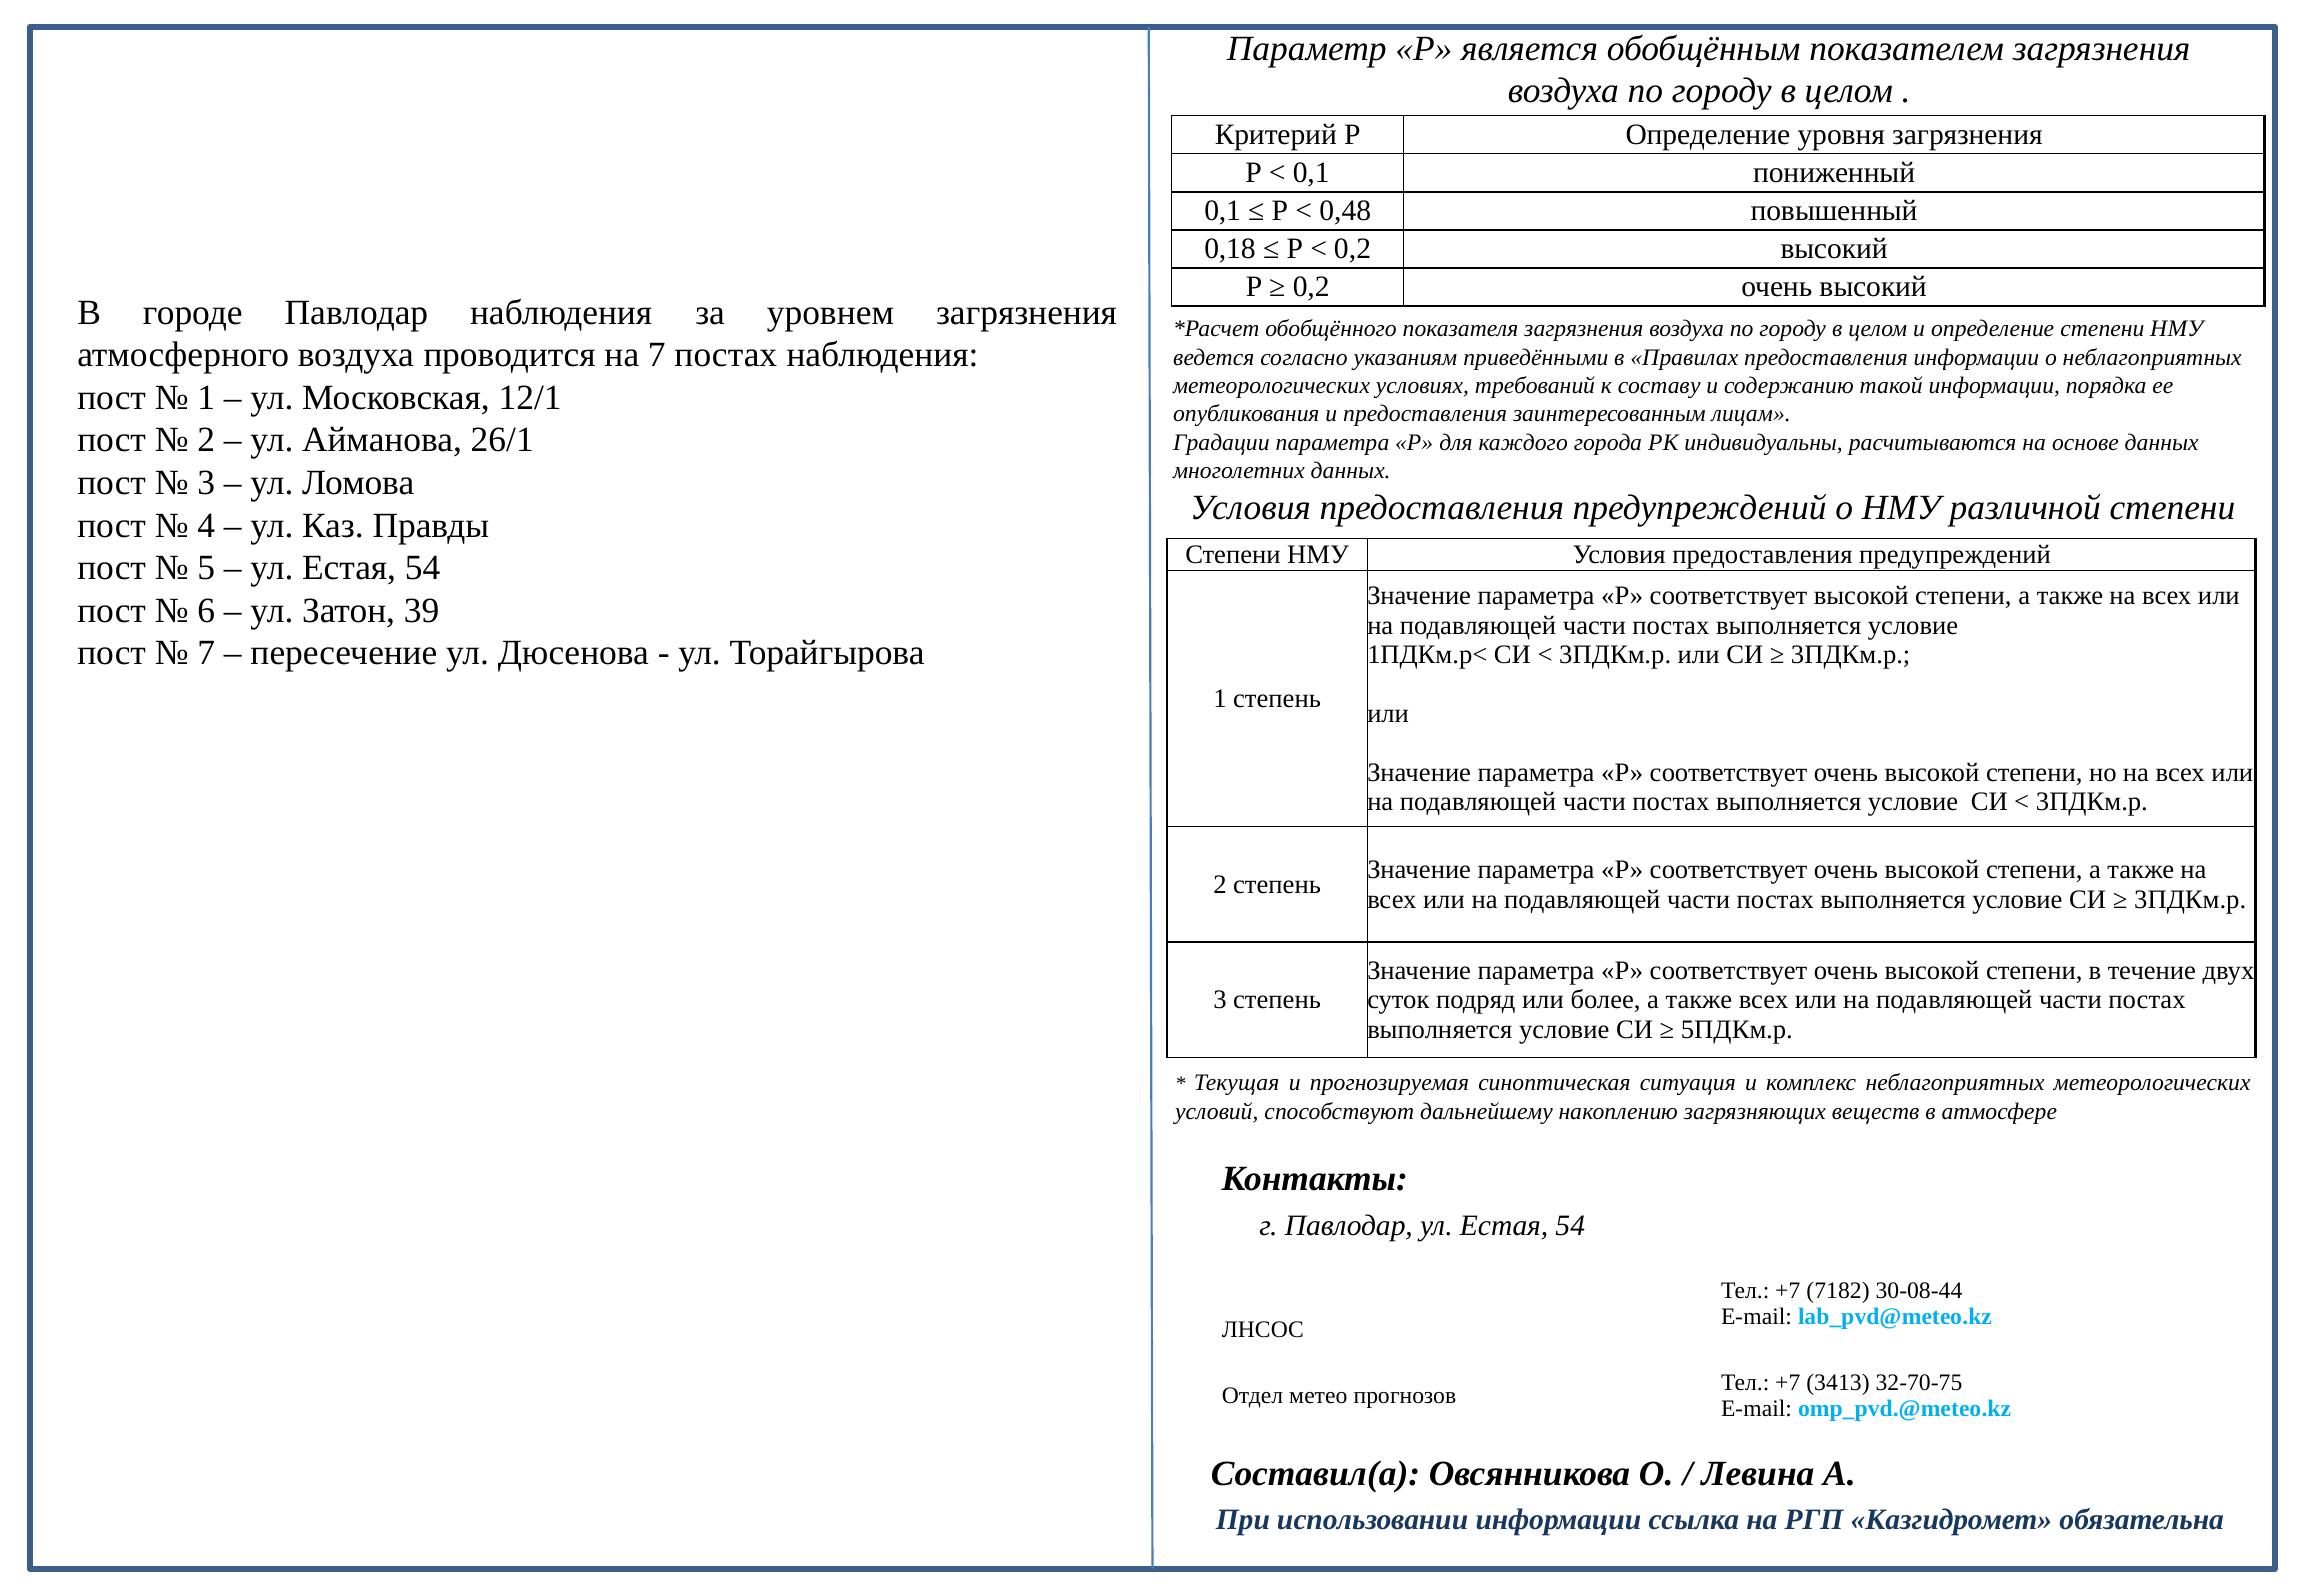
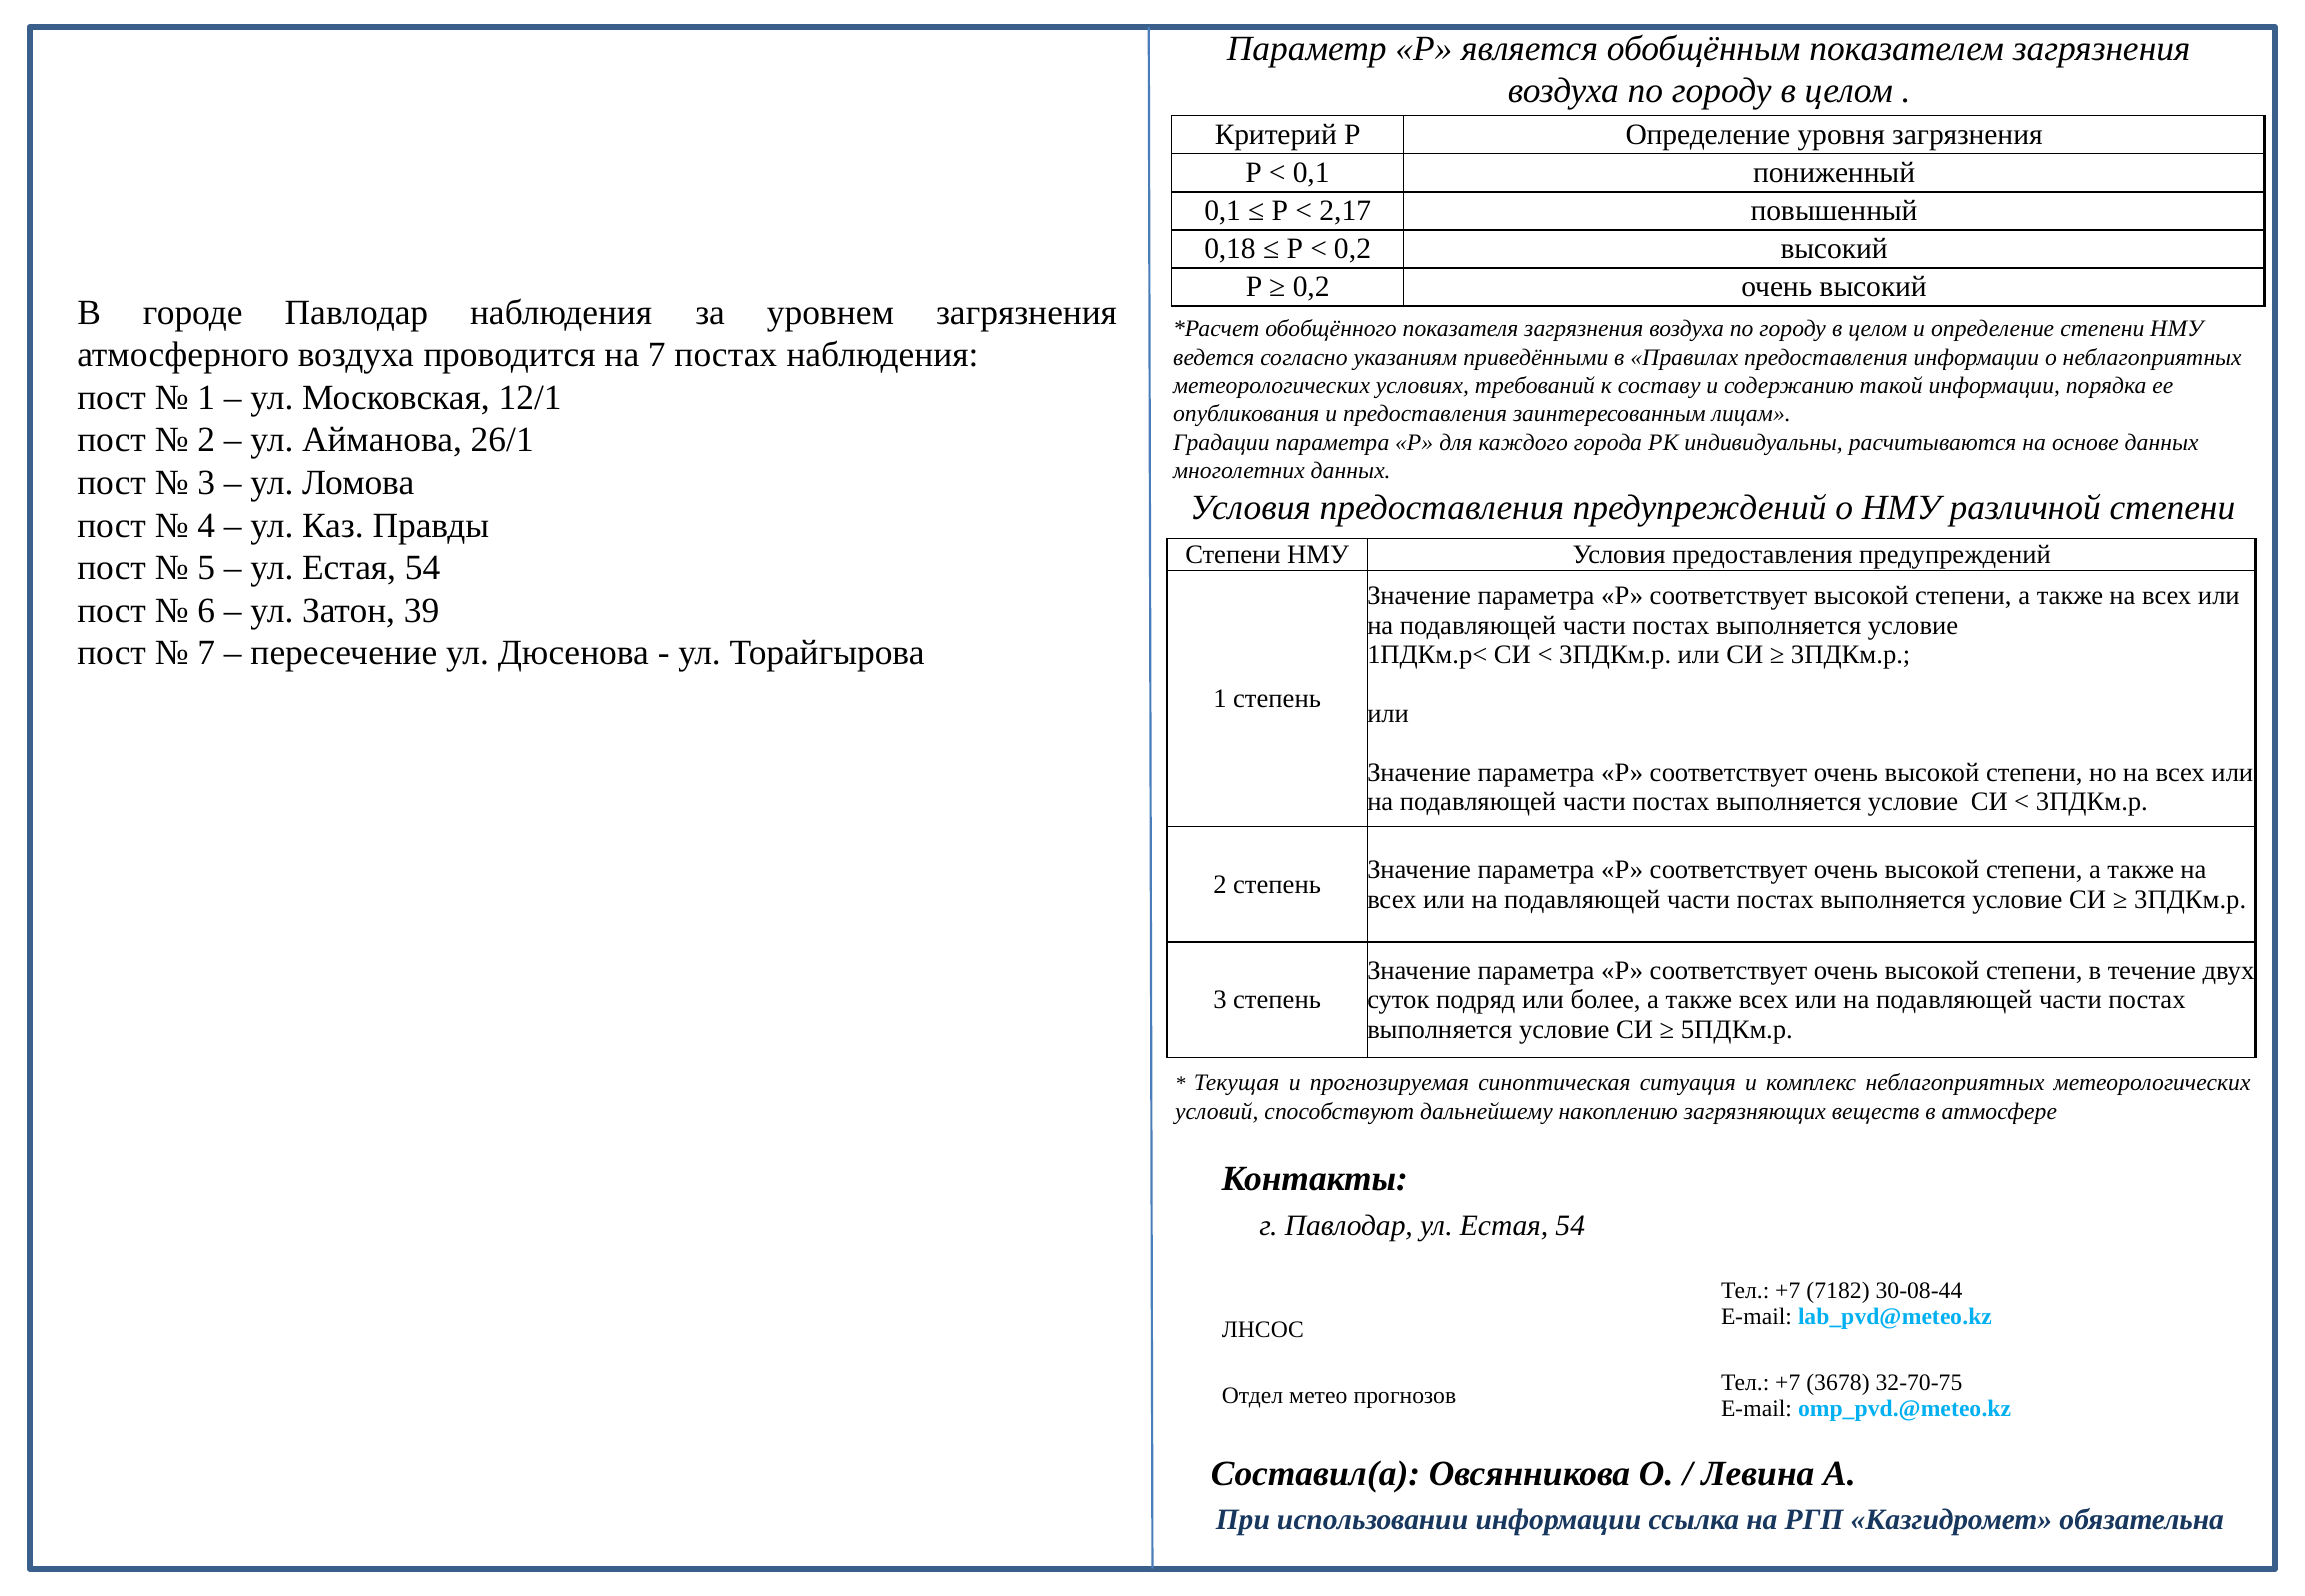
0,48: 0,48 -> 2,17
3413: 3413 -> 3678
